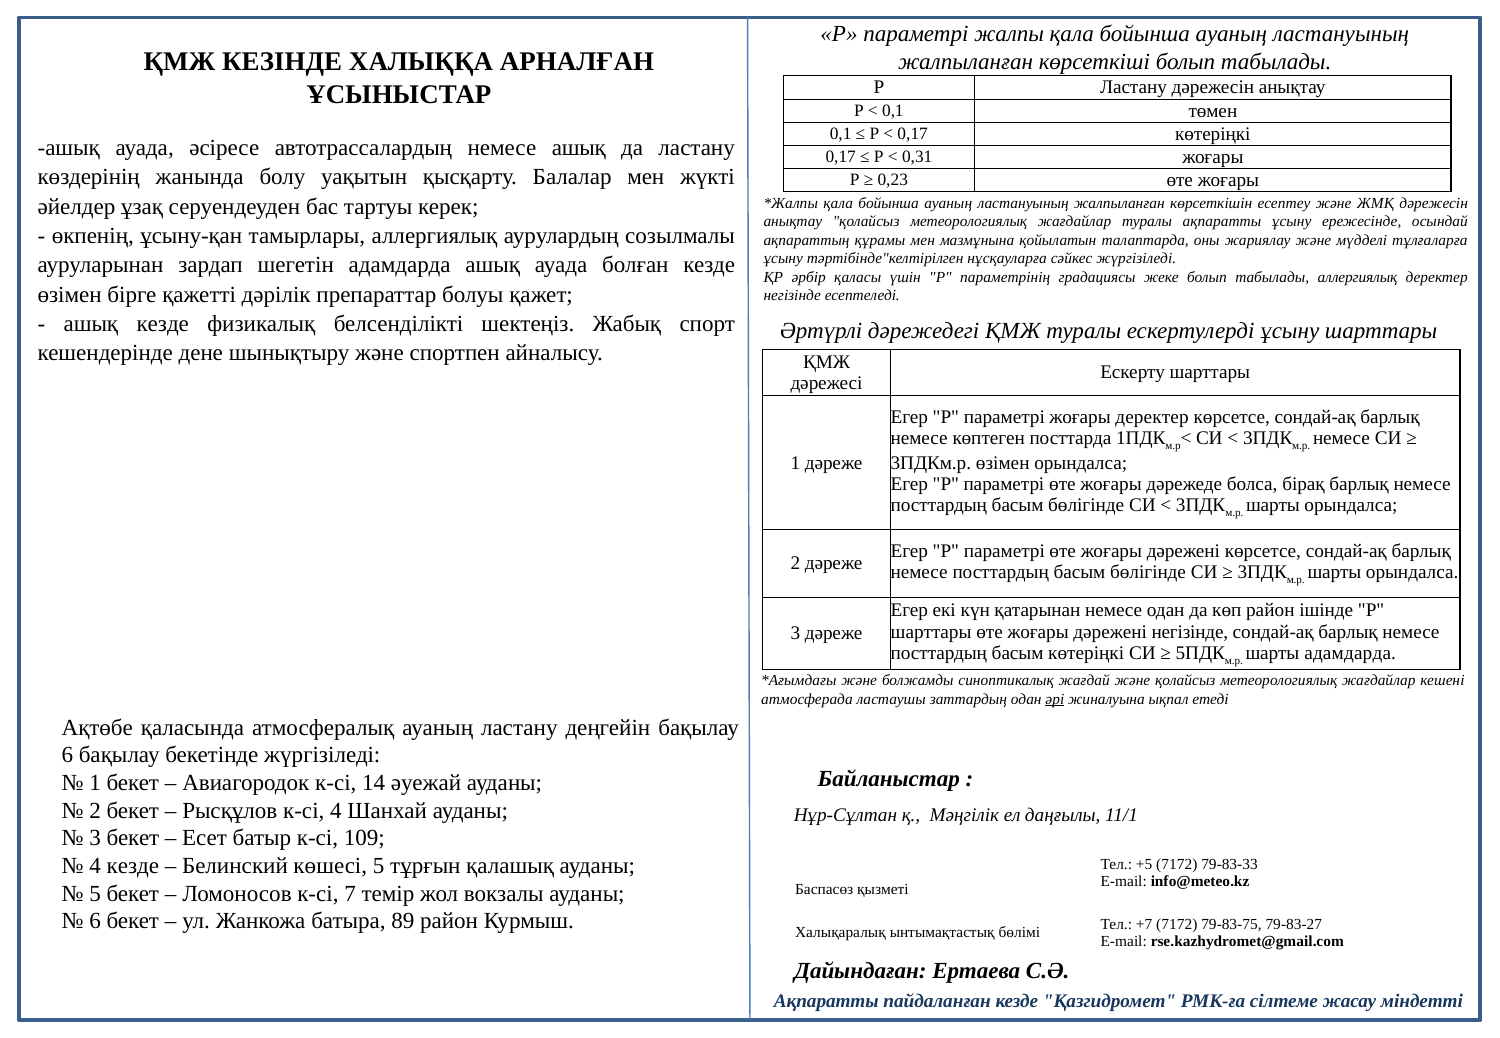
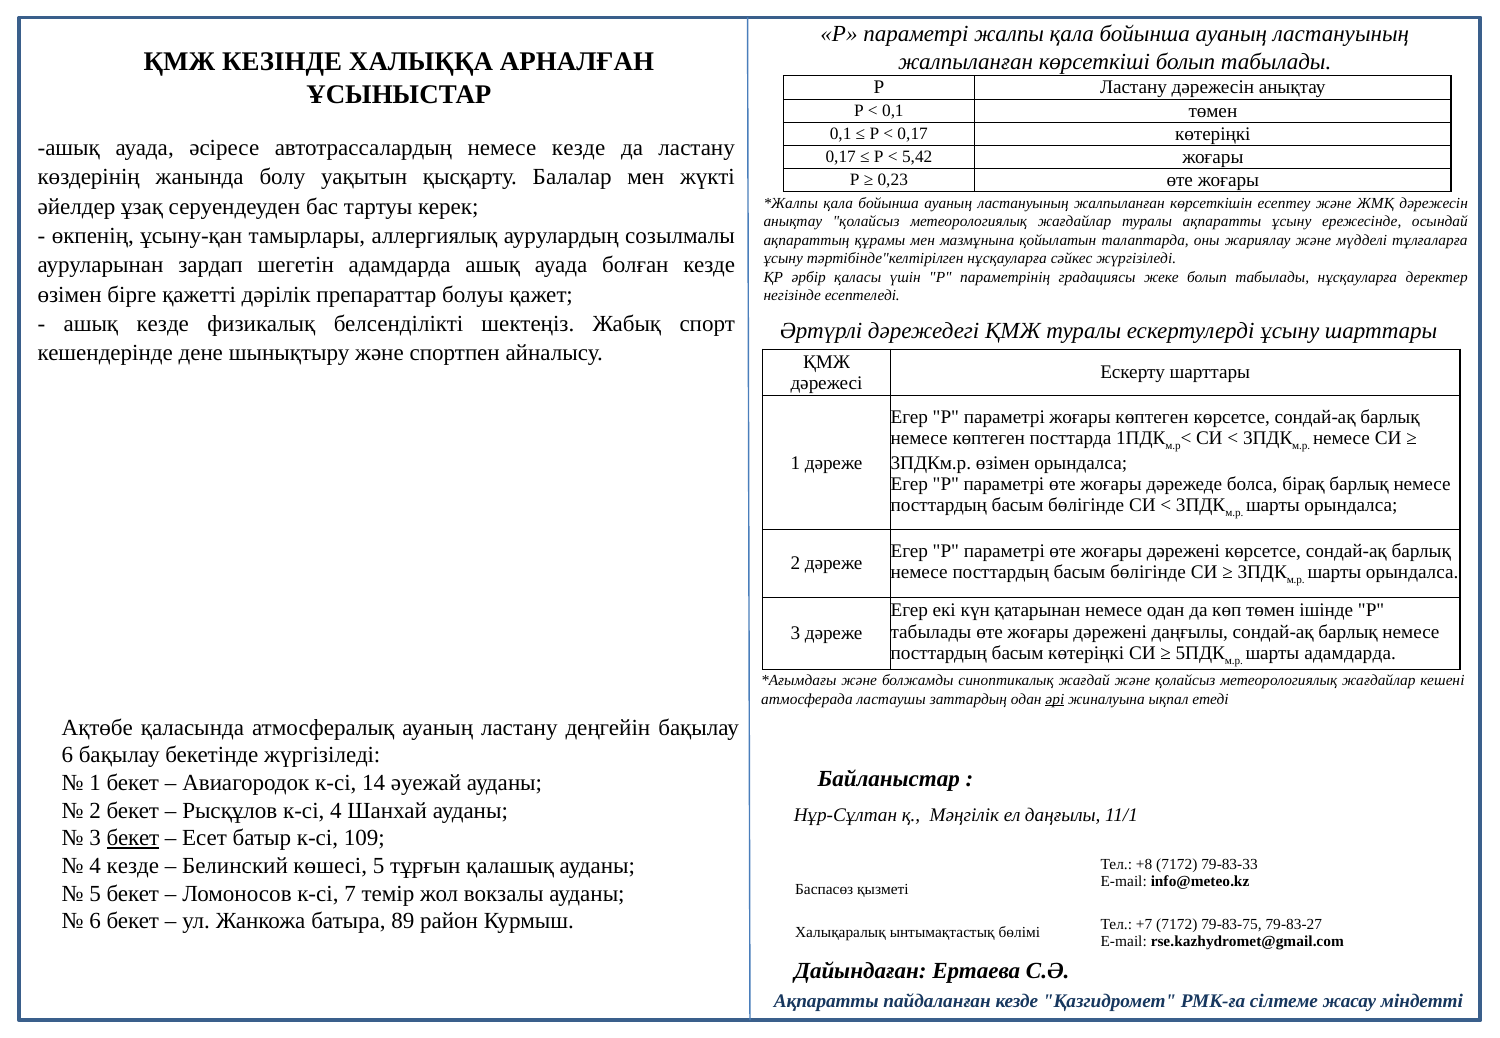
немесе ашық: ашық -> кезде
0,31: 0,31 -> 5,42
табылады аллергиялық: аллергиялық -> нұсқауларға
жоғары деректер: деректер -> көптеген
көп район: район -> төмен
шарттары at (931, 632): шарттары -> табылады
дәрежені негізінде: негізінде -> даңғылы
бекет at (133, 839) underline: none -> present
+5: +5 -> +8
